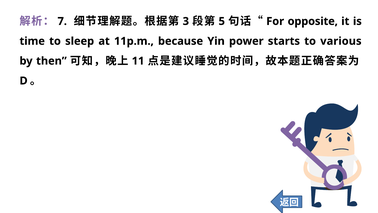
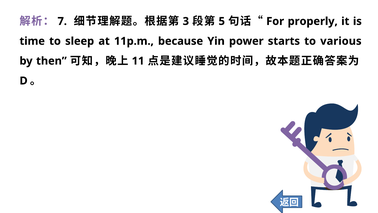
opposite: opposite -> properly
